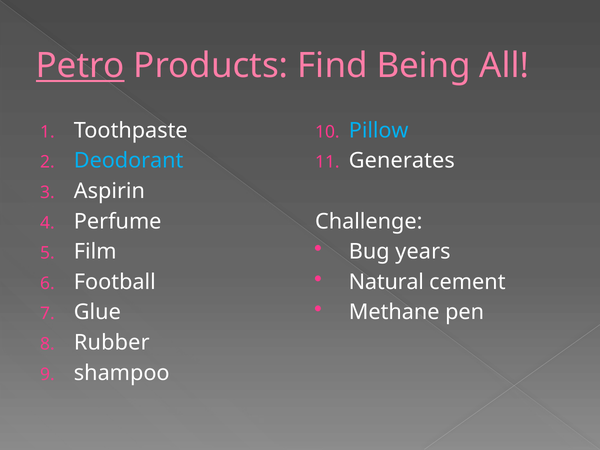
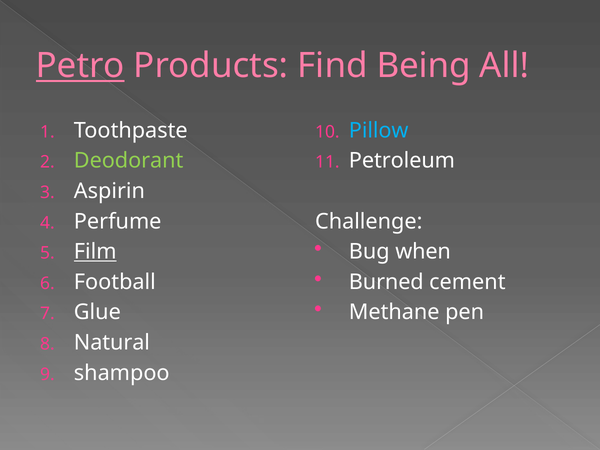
Deodorant colour: light blue -> light green
Generates: Generates -> Petroleum
years: years -> when
Film underline: none -> present
Natural: Natural -> Burned
Rubber: Rubber -> Natural
